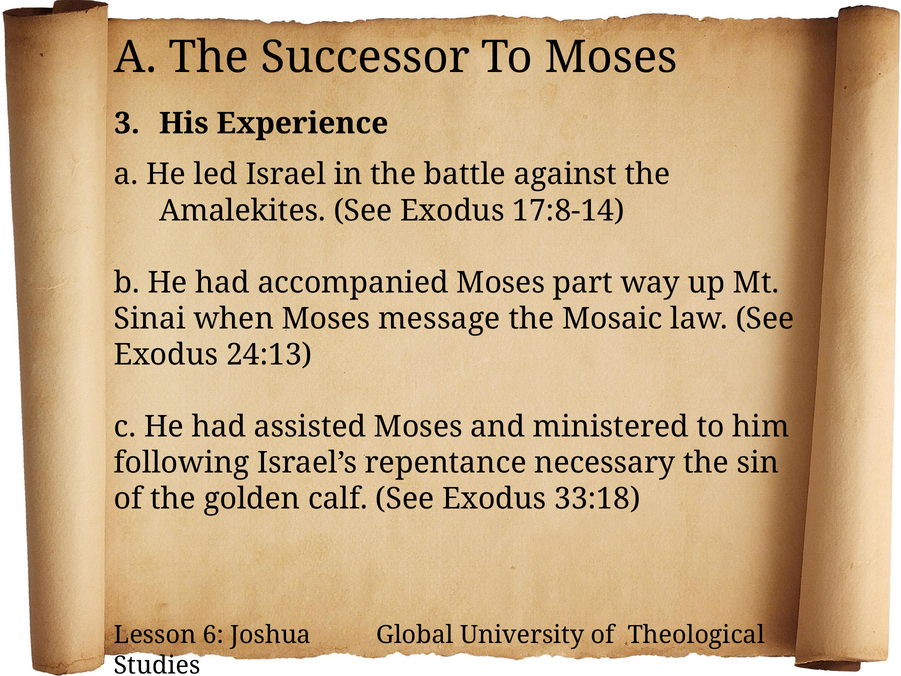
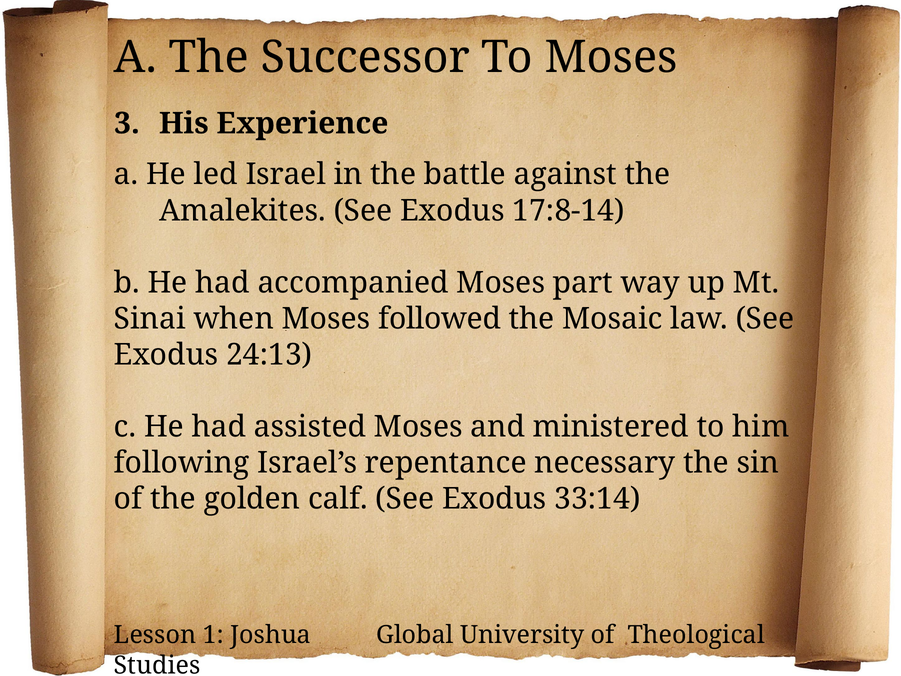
message: message -> followed
33:18: 33:18 -> 33:14
6: 6 -> 1
